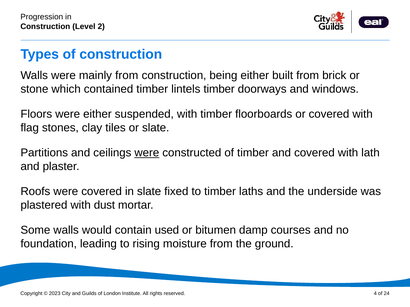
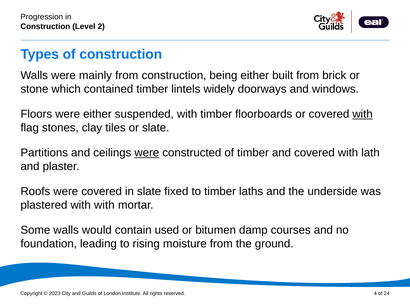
lintels timber: timber -> widely
with at (363, 114) underline: none -> present
with dust: dust -> with
